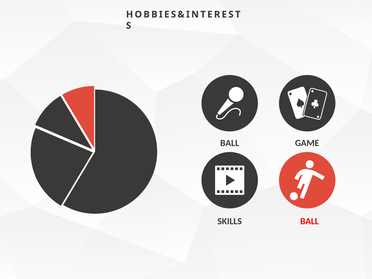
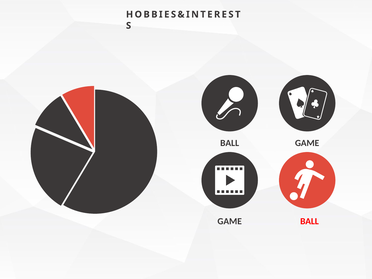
SKILLS at (230, 221): SKILLS -> GAME
